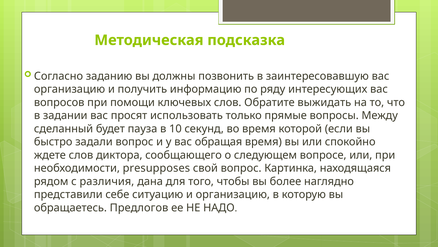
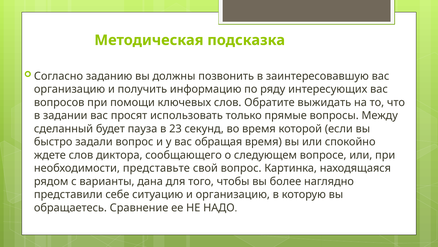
10: 10 -> 23
presupposes: presupposes -> представьте
различия: различия -> варианты
Предлогов: Предлогов -> Сравнение
